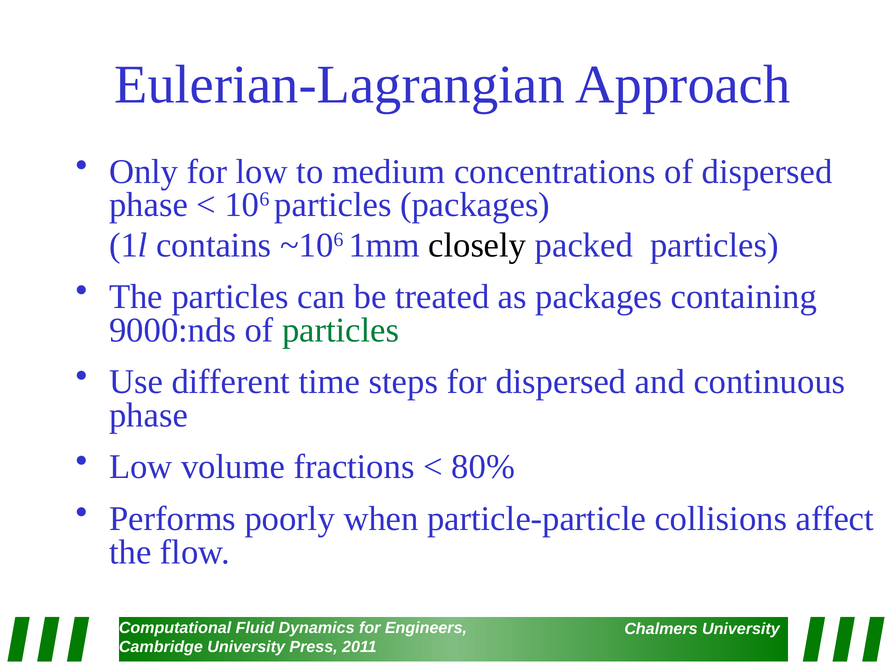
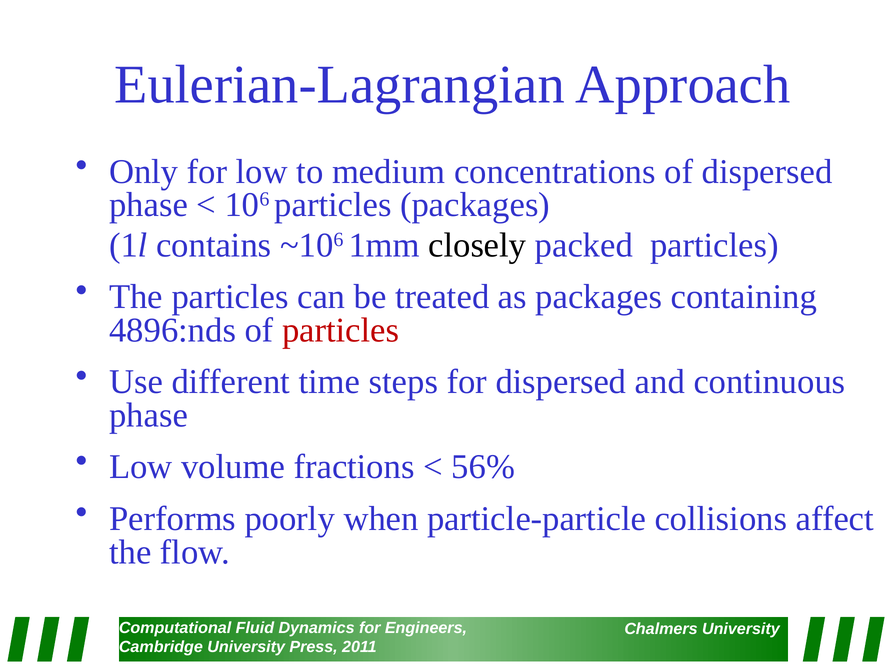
9000:nds: 9000:nds -> 4896:nds
particles at (341, 330) colour: green -> red
80%: 80% -> 56%
